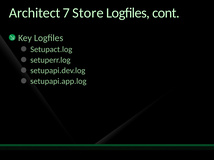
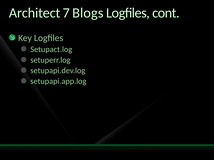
Store: Store -> Blogs
